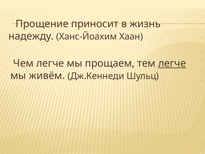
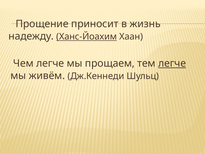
Ханс-Йоахим underline: none -> present
